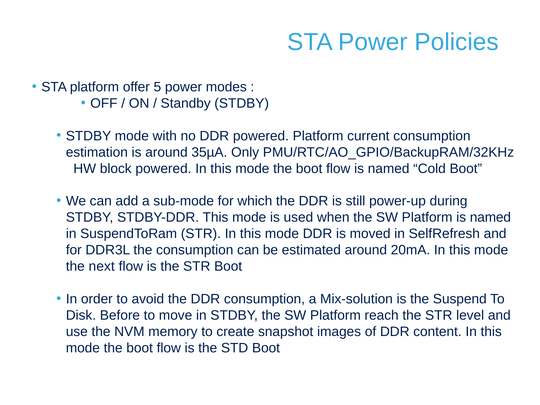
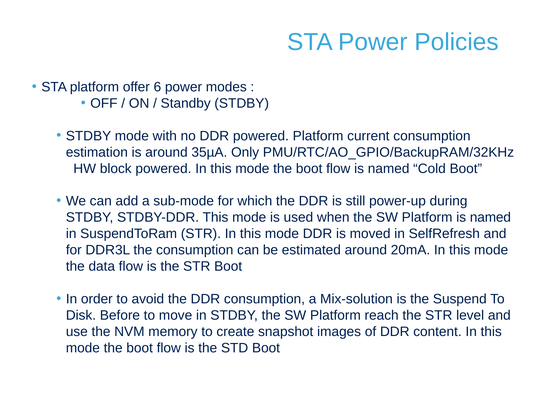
5: 5 -> 6
next: next -> data
